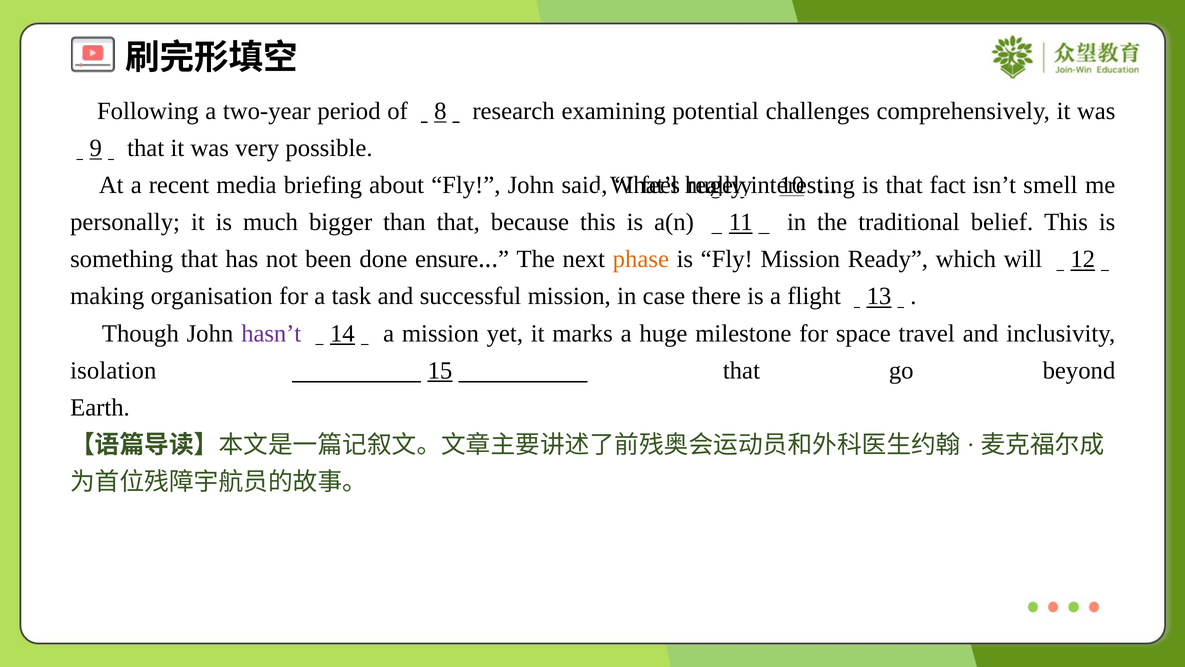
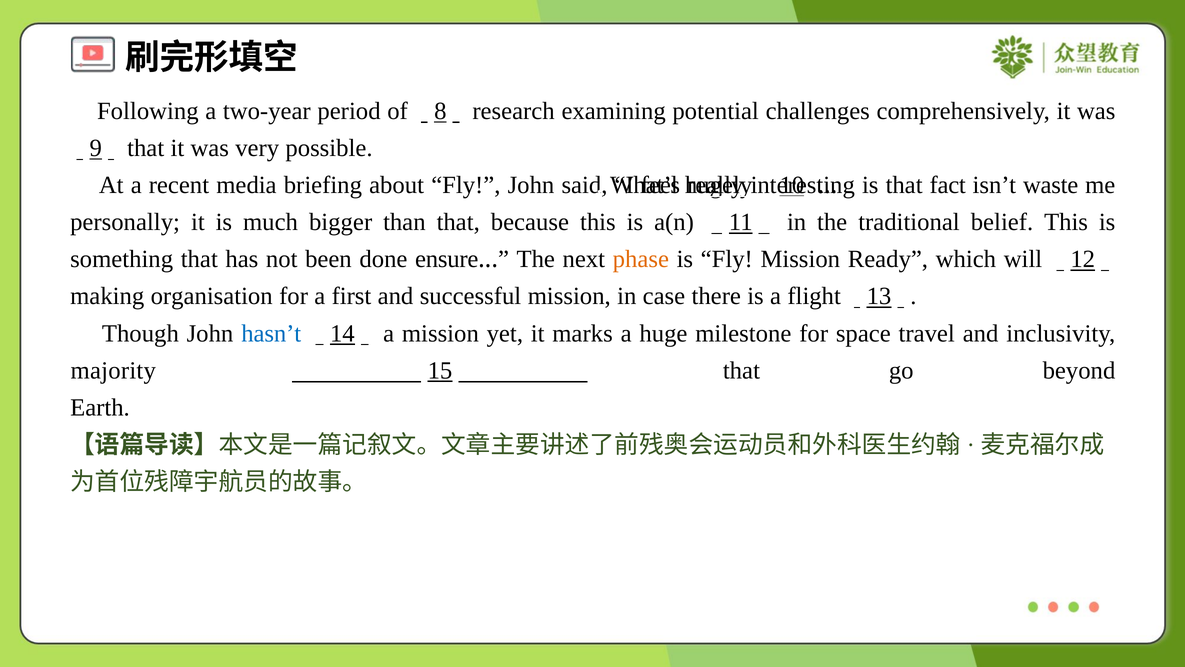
smell: smell -> waste
task: task -> first
hasn’t colour: purple -> blue
isolation: isolation -> majority
